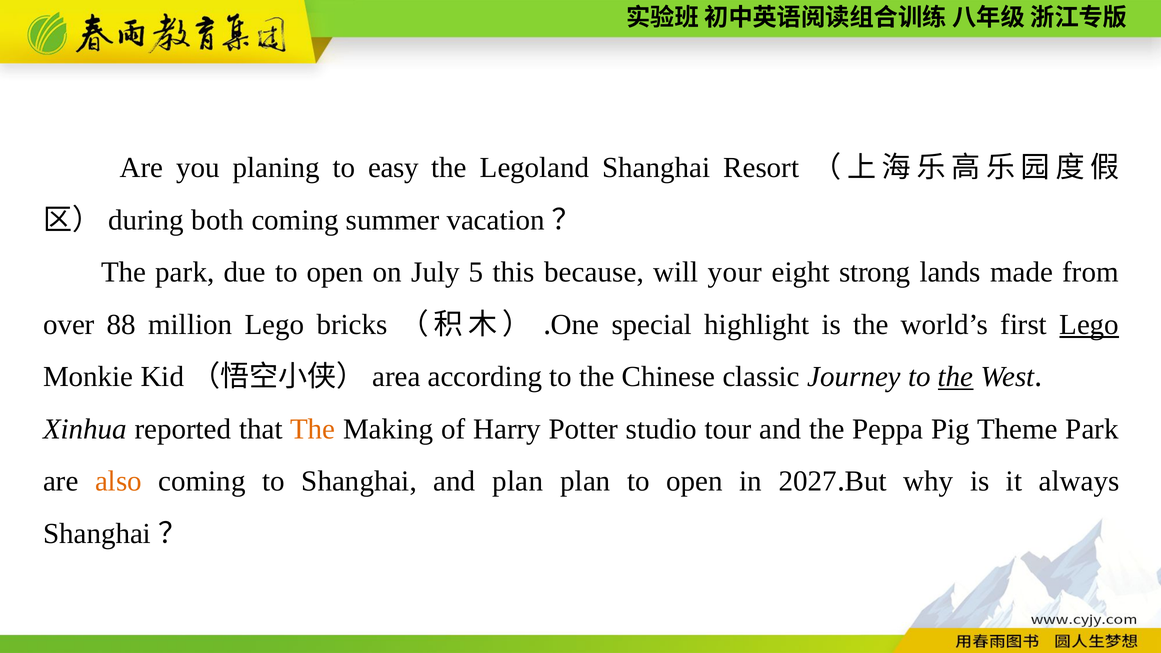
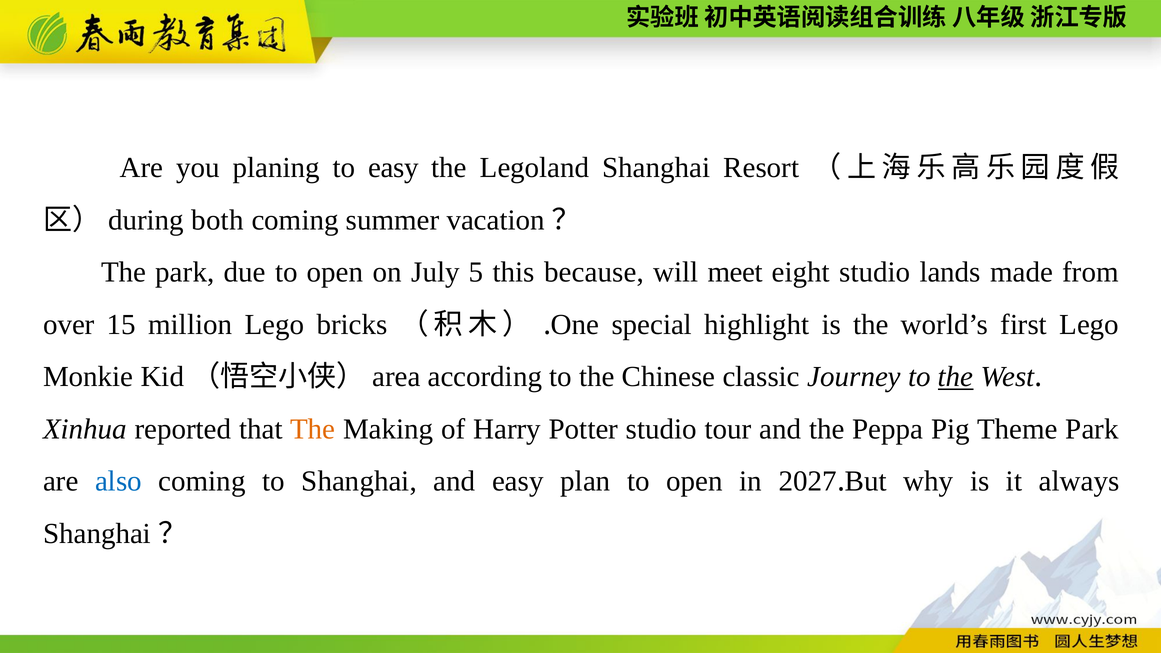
your: your -> meet
eight strong: strong -> studio
88: 88 -> 15
Lego at (1089, 325) underline: present -> none
also colour: orange -> blue
and plan: plan -> easy
